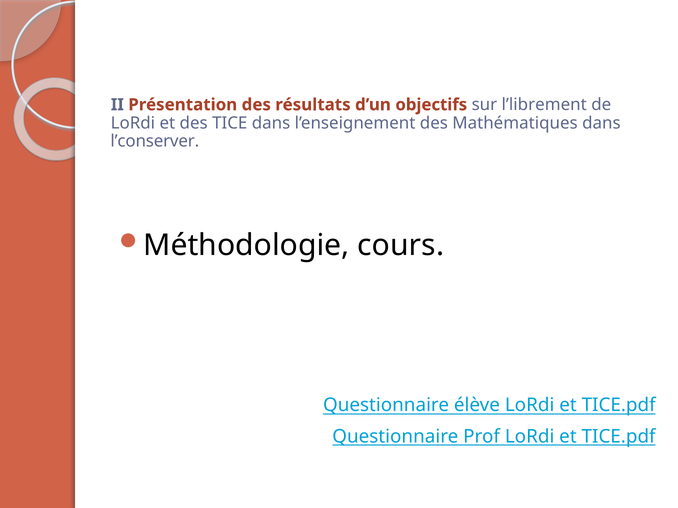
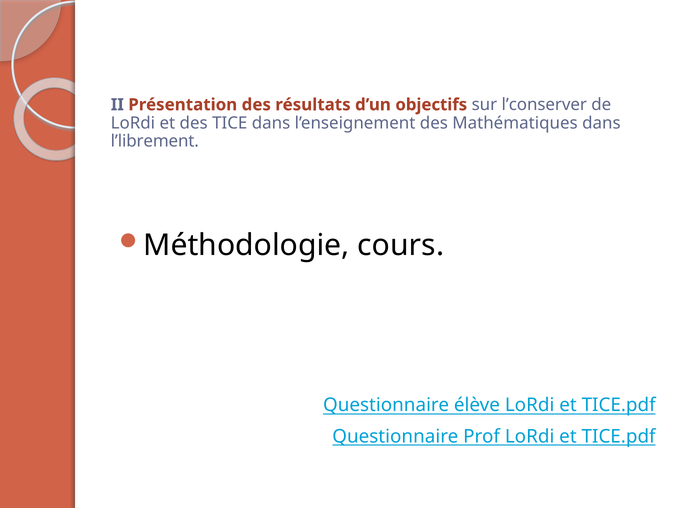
l’librement: l’librement -> l’conserver
l’conserver: l’conserver -> l’librement
